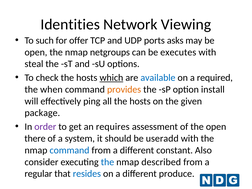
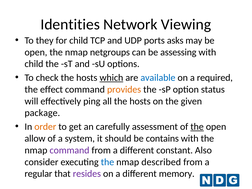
such: such -> they
for offer: offer -> child
executes: executes -> assessing
steal at (34, 64): steal -> child
when: when -> effect
install: install -> status
order colour: purple -> orange
requires: requires -> carefully
the at (197, 127) underline: none -> present
there: there -> allow
useradd: useradd -> contains
command at (69, 150) colour: blue -> purple
resides colour: blue -> purple
produce: produce -> memory
